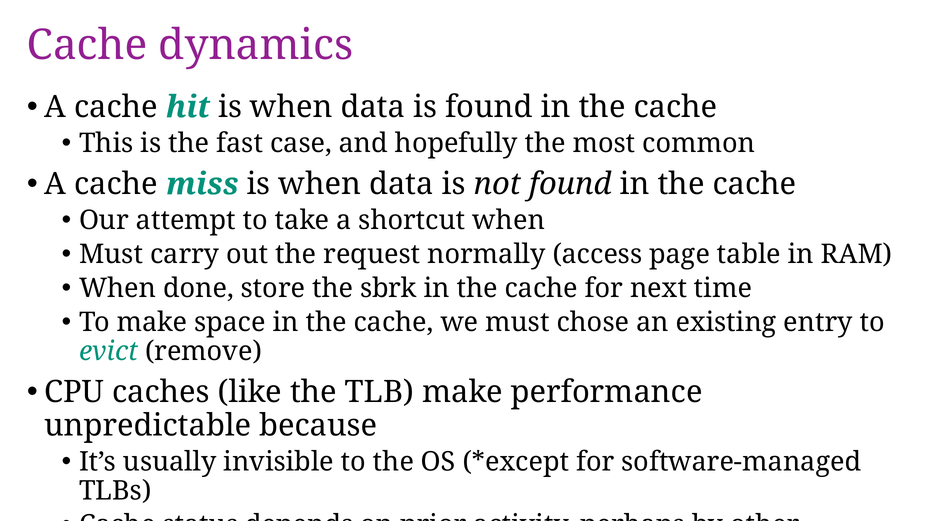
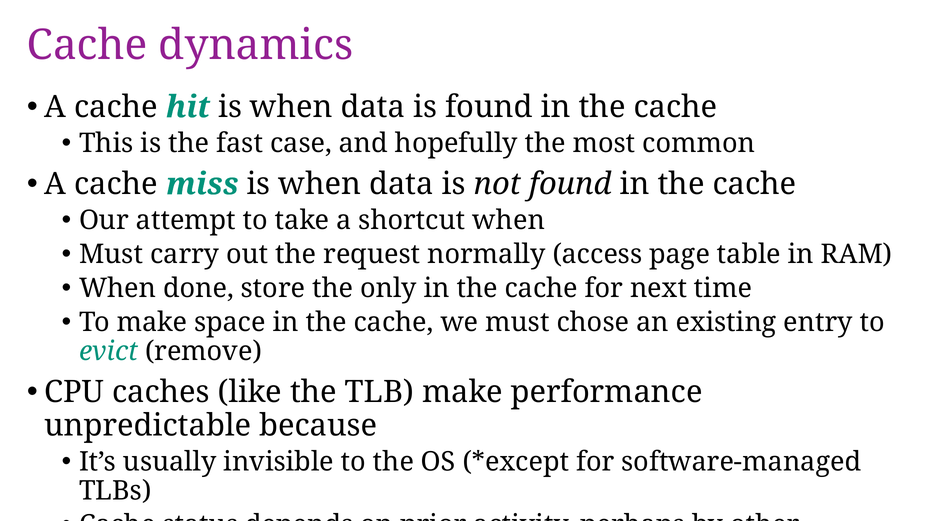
sbrk: sbrk -> only
